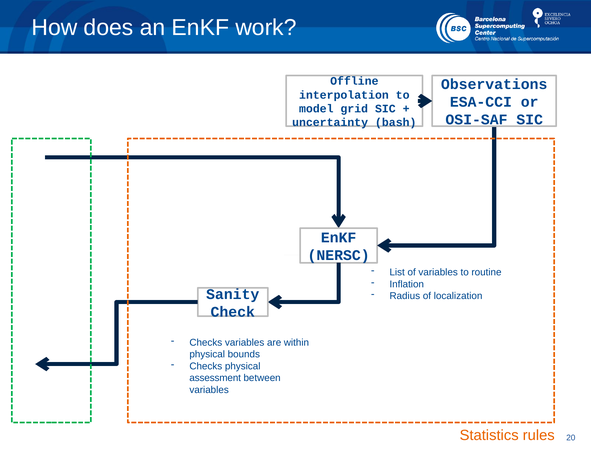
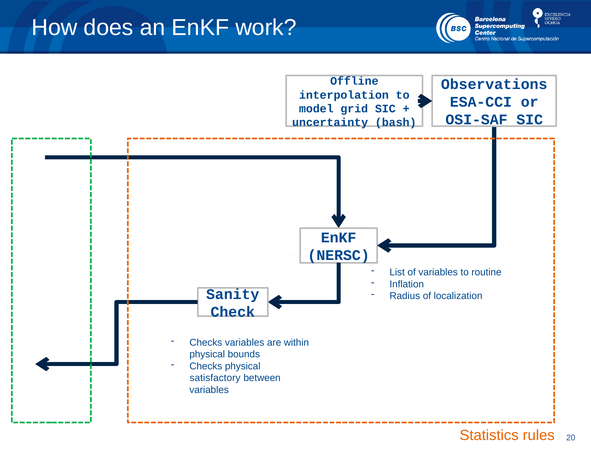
assessment: assessment -> satisfactory
